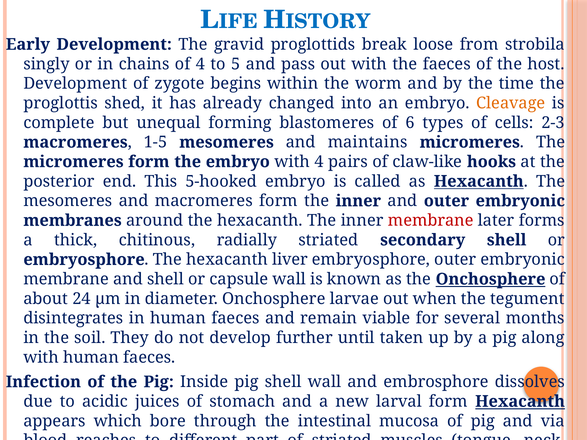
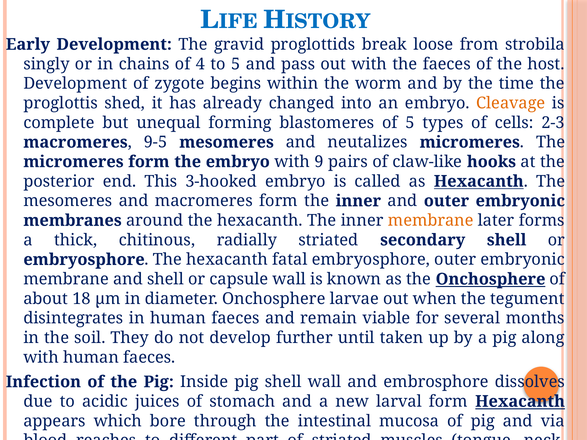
of 6: 6 -> 5
1-5: 1-5 -> 9-5
maintains: maintains -> neutalizes
with 4: 4 -> 9
5-hooked: 5-hooked -> 3-hooked
membrane at (431, 221) colour: red -> orange
liver: liver -> fatal
24: 24 -> 18
